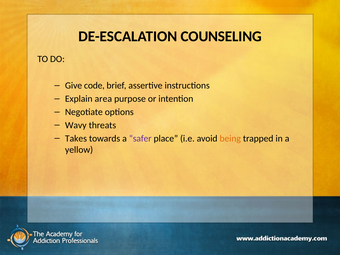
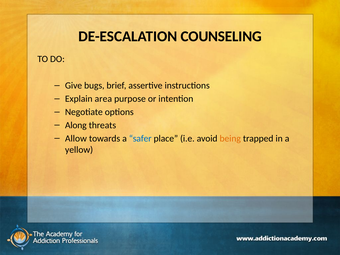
code: code -> bugs
Wavy: Wavy -> Along
Takes: Takes -> Allow
safer colour: purple -> blue
